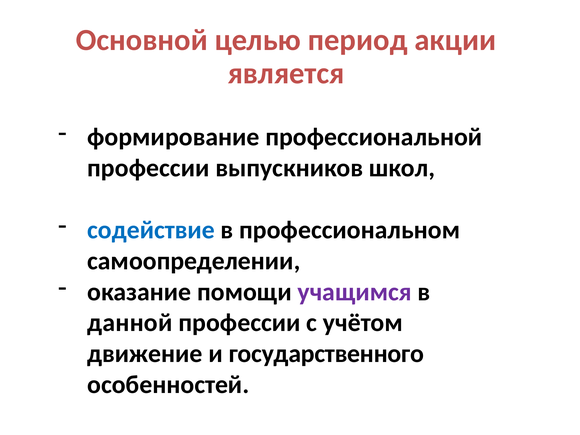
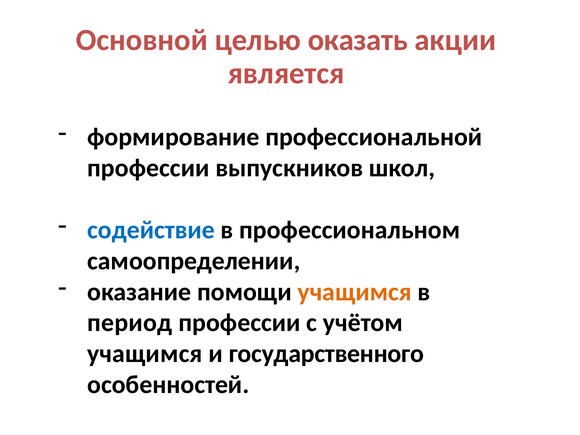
период: период -> оказать
учащимся at (355, 292) colour: purple -> orange
данной: данной -> период
движение at (145, 354): движение -> учащимся
